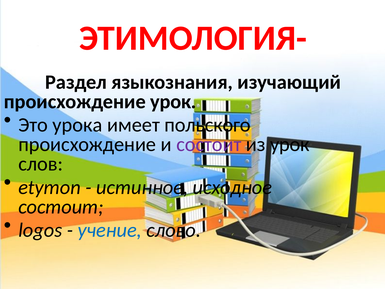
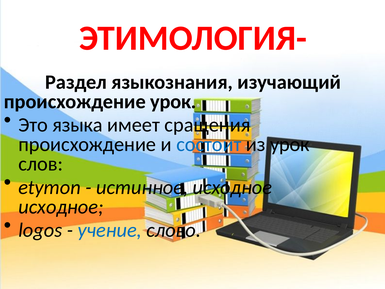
урока: урока -> языка
польского: польского -> сращения
состоит at (209, 144) colour: purple -> blue
состоит at (61, 207): состоит -> исходное
